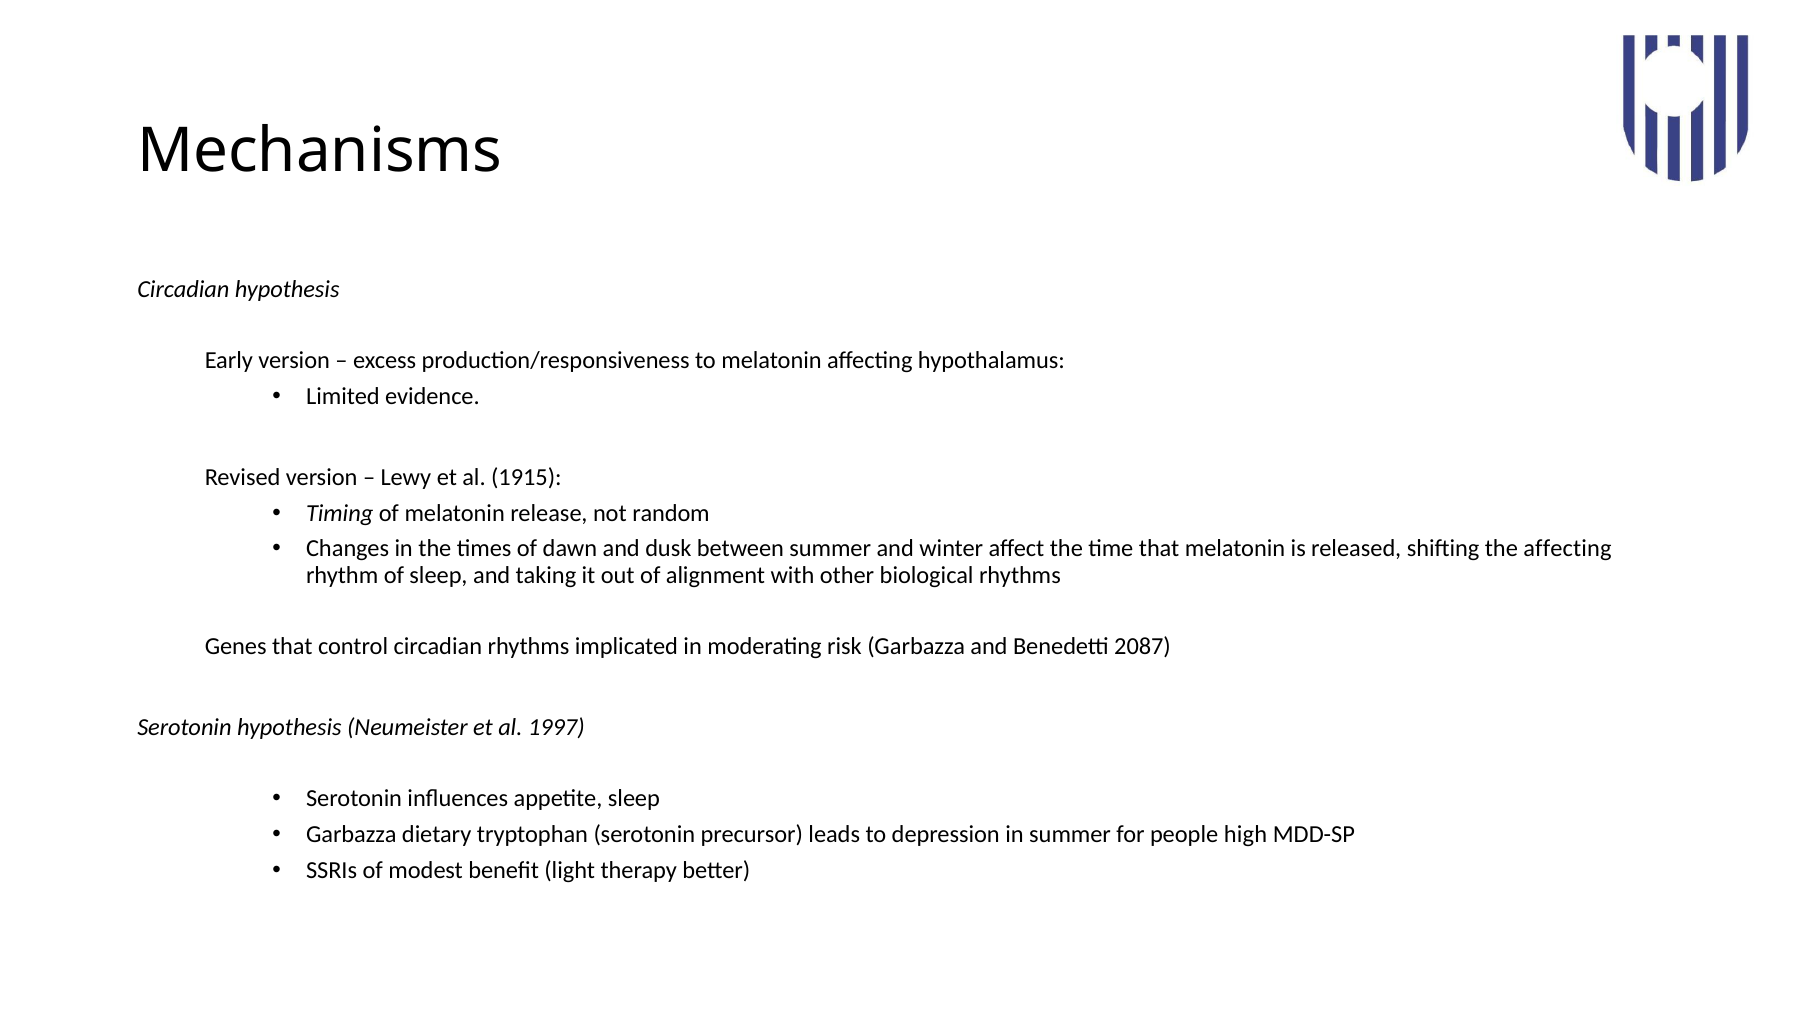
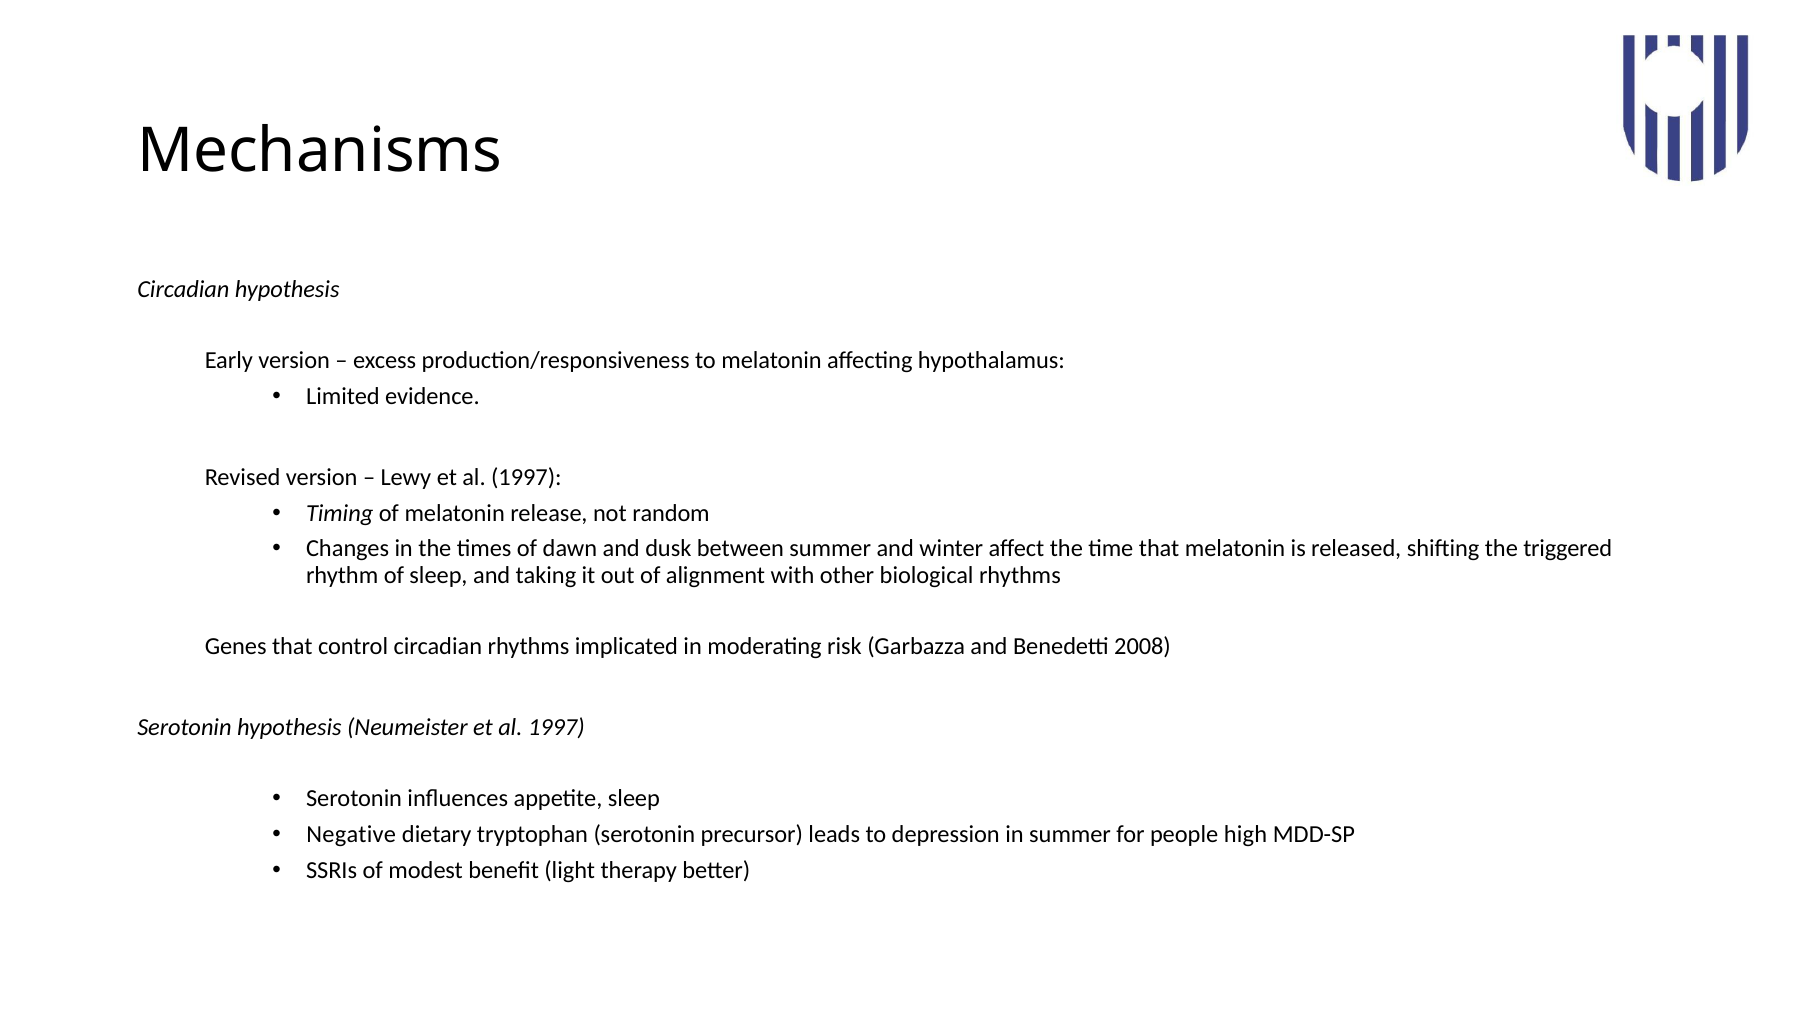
Lewy et al 1915: 1915 -> 1997
the affecting: affecting -> triggered
2087: 2087 -> 2008
Garbazza at (351, 835): Garbazza -> Negative
